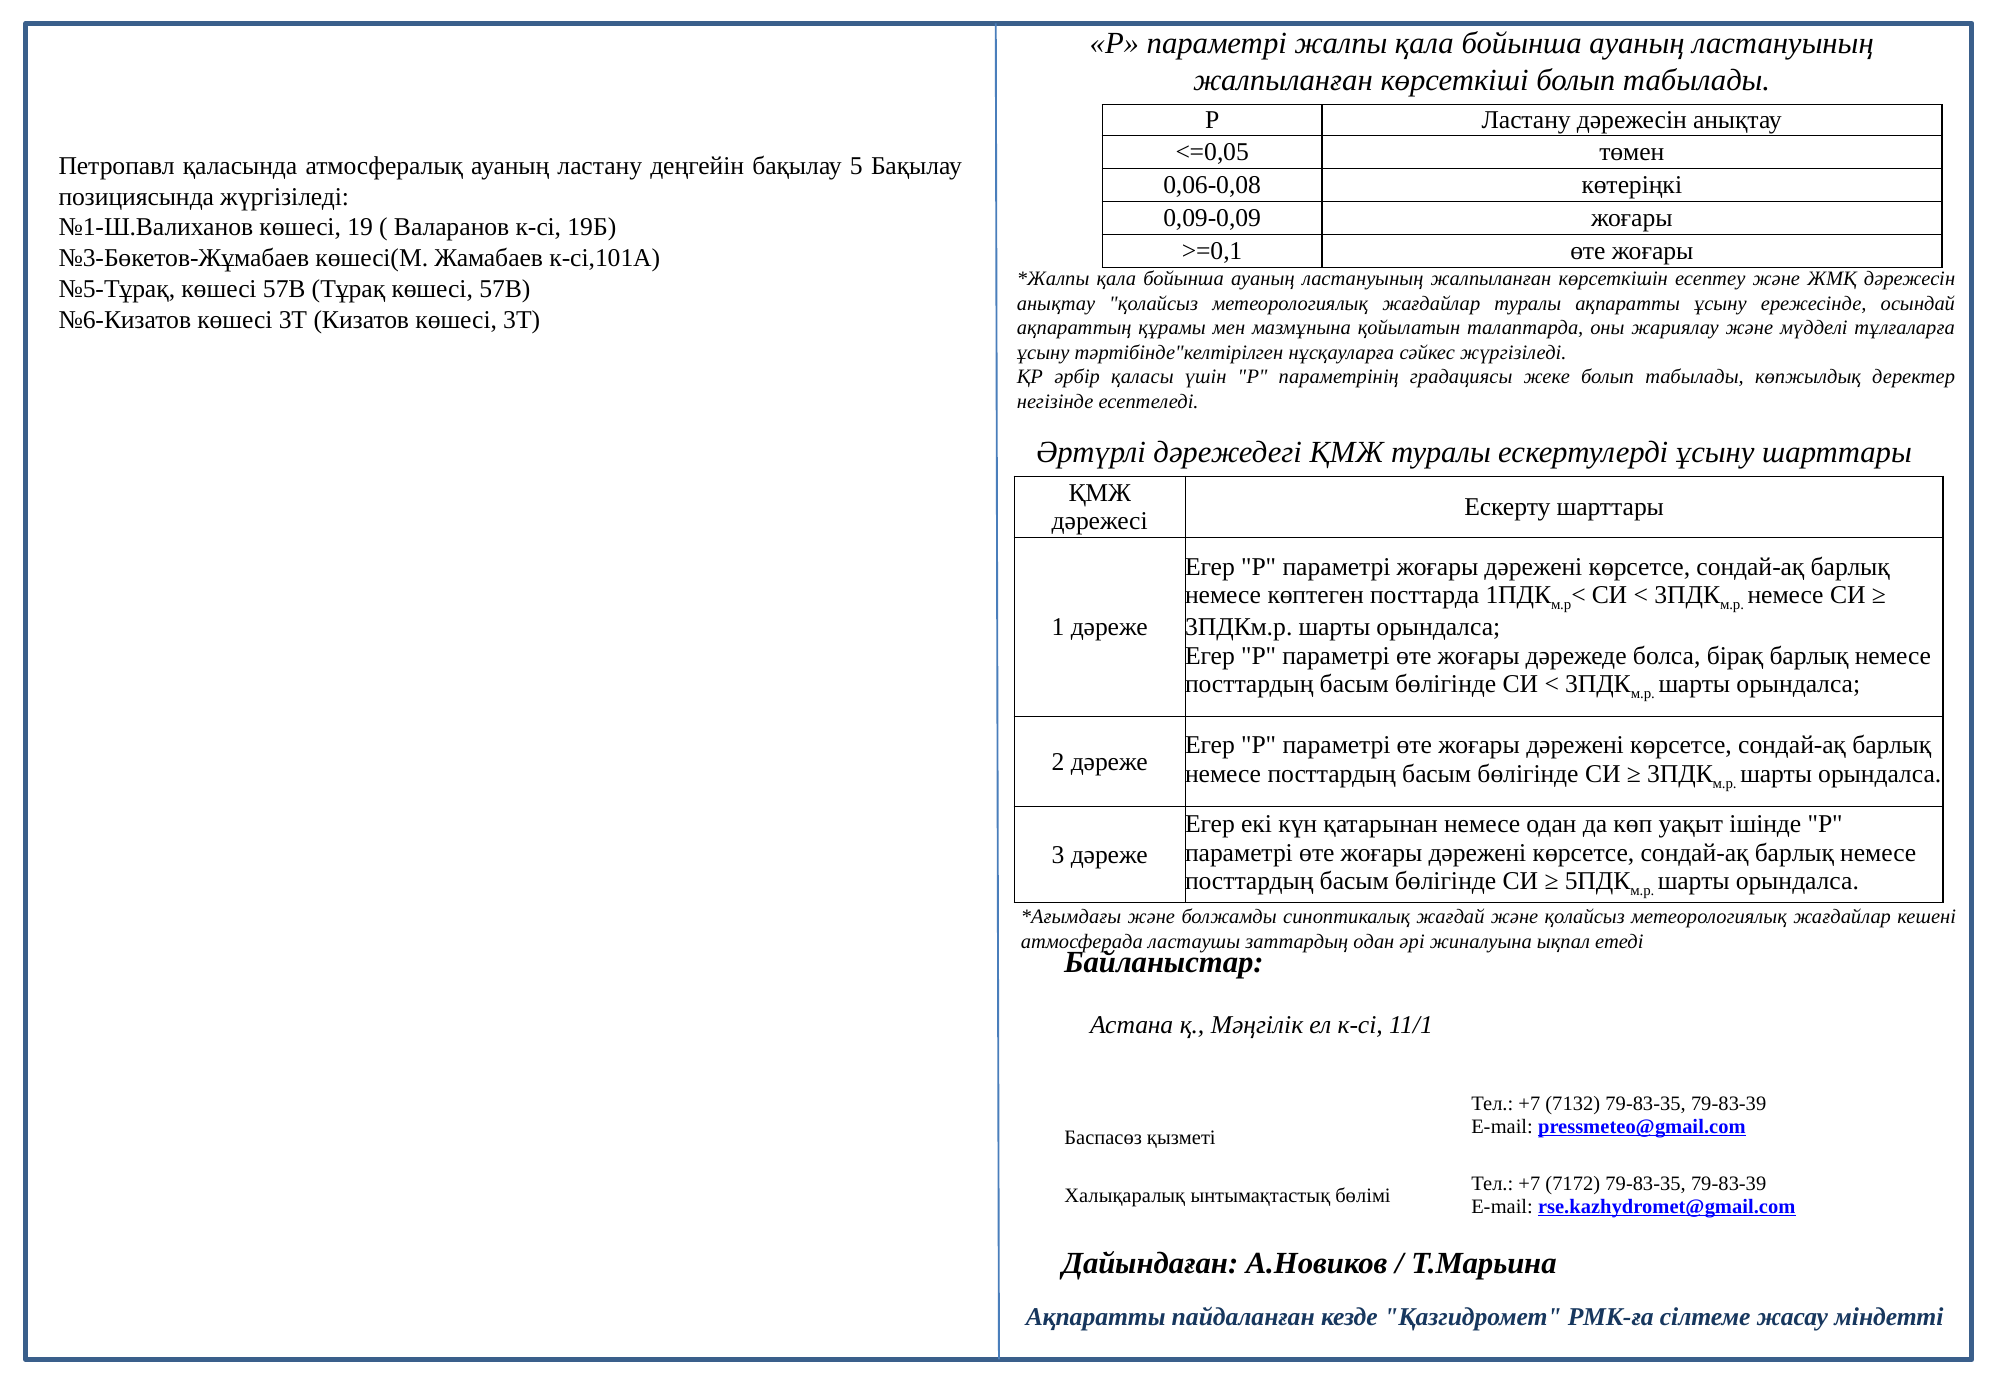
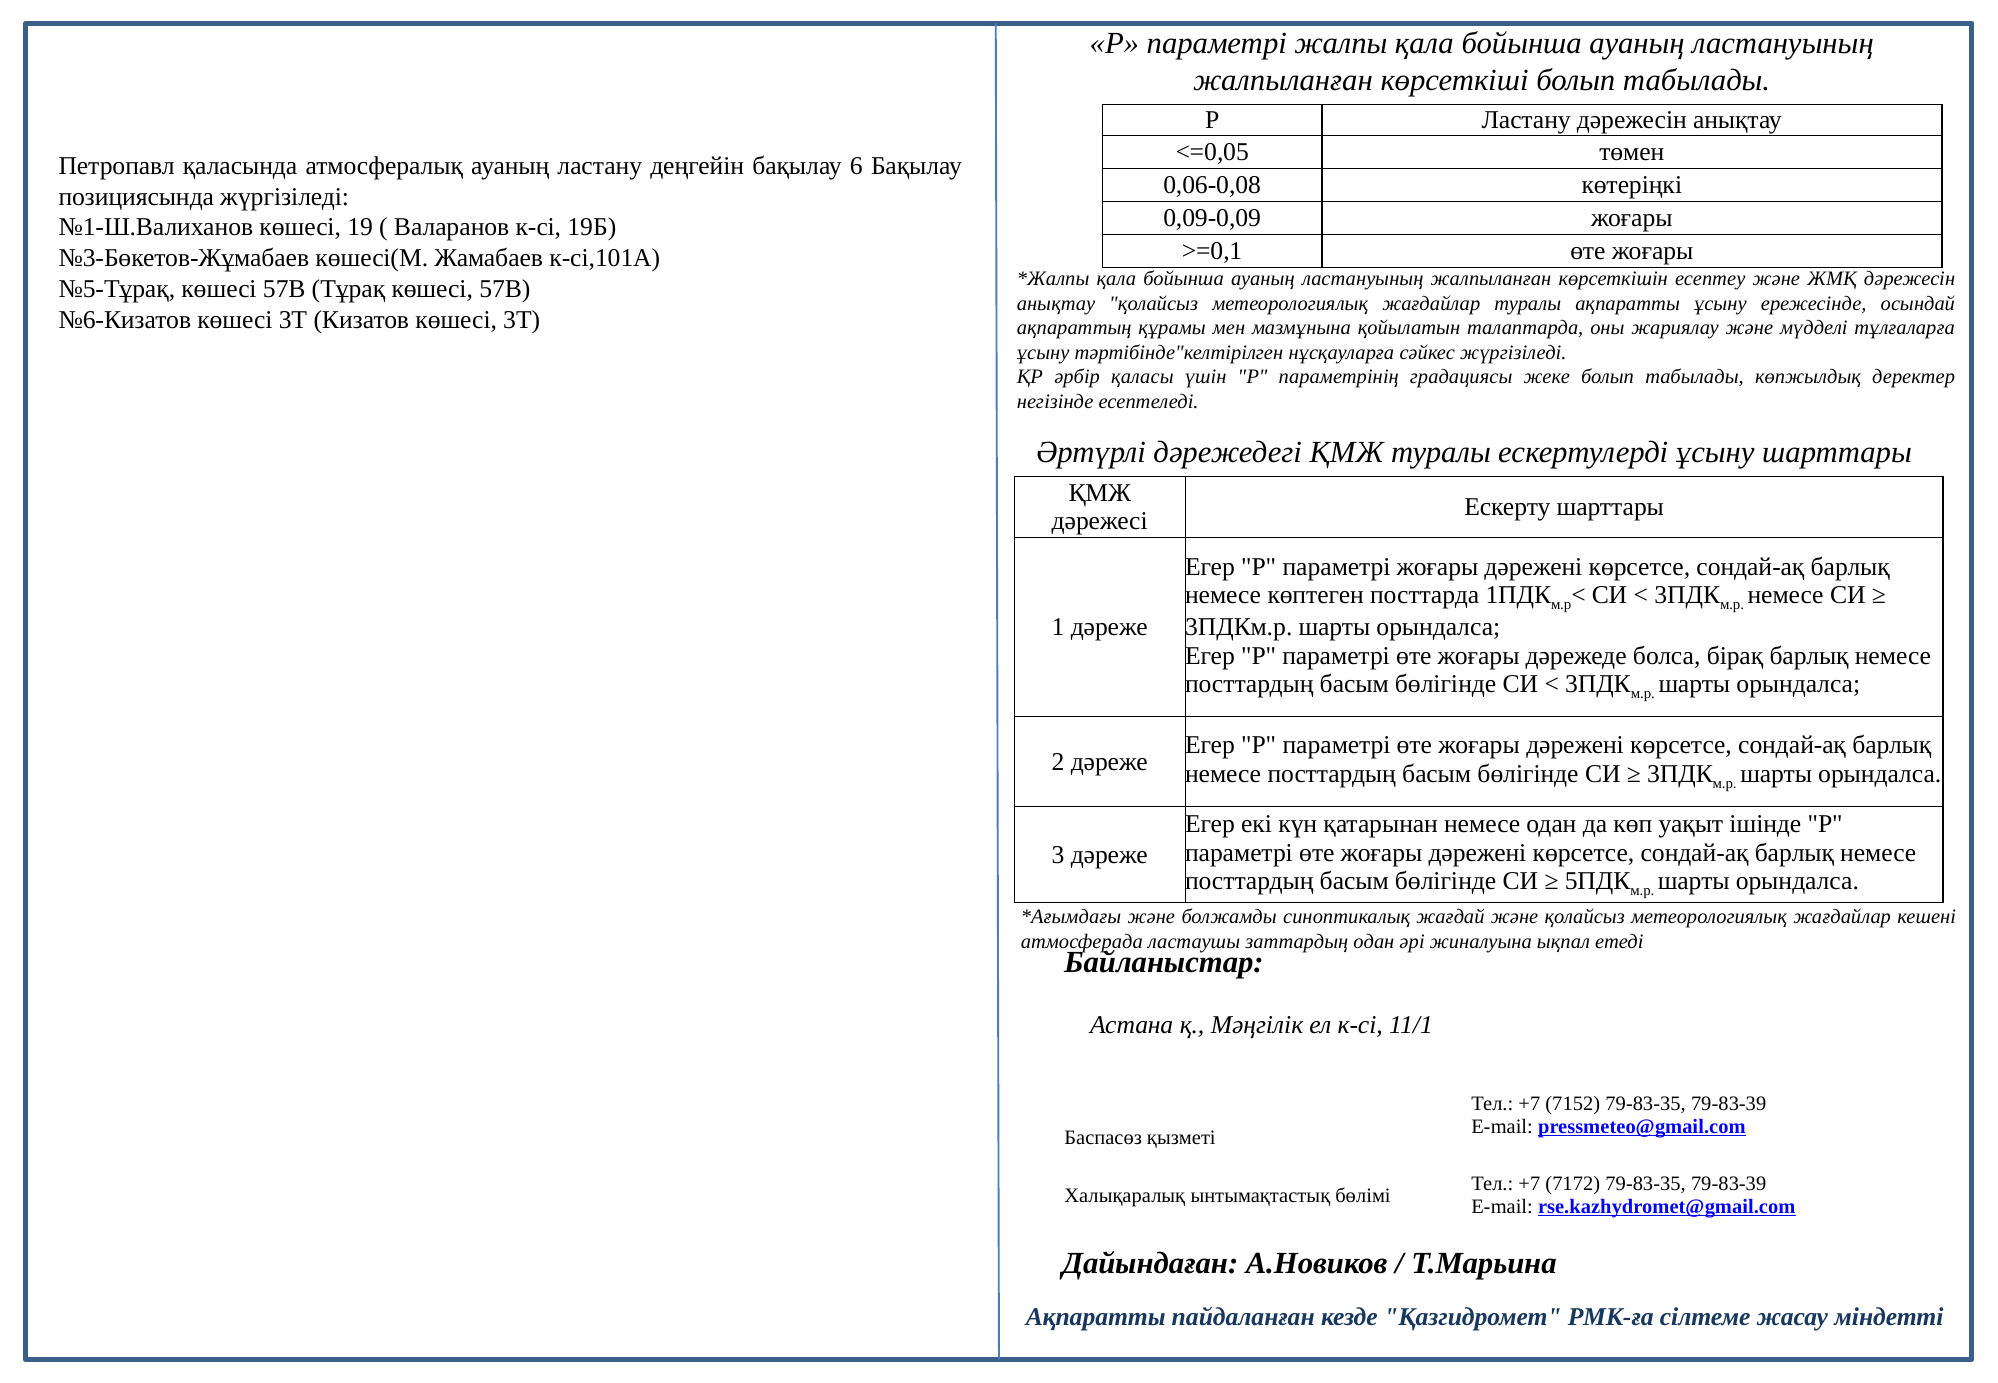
5: 5 -> 6
7132: 7132 -> 7152
